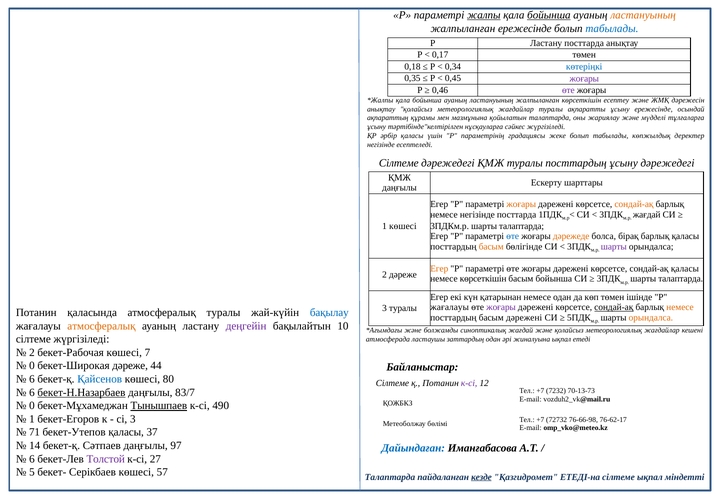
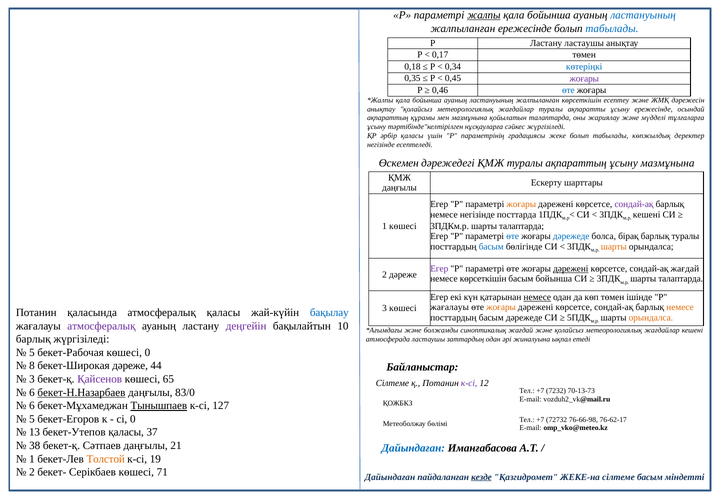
бойынша at (549, 15) underline: present -> none
ластануының at (643, 15) colour: orange -> blue
Ластану посттарда: посттарда -> ластаушы
өте at (568, 90) colour: purple -> blue
Сілтеме at (399, 163): Сілтеме -> Өскемен
туралы посттардың: посттардың -> ақпараттың
ұсыну дәрежедегі: дәрежедегі -> мазмұнына
сондай-ақ at (634, 204) colour: orange -> purple
жағдай at (647, 214): жағдай -> кешені
дәрежеде at (571, 236) colour: orange -> blue
барлық қаласы: қаласы -> туралы
басым at (491, 246) colour: orange -> blue
шарты at (614, 246) colour: purple -> orange
Егер at (439, 268) colour: orange -> purple
дәрежені at (571, 268) underline: none -> present
сондай-ақ қаласы: қаласы -> жағдай
немесе at (537, 297) underline: none -> present
жоғары at (501, 307) colour: purple -> orange
сондай-ақ at (614, 307) underline: present -> none
3 туралы: туралы -> көшесі
атмосфералық туралы: туралы -> қаласы
басым дәрежені: дәрежені -> дәрежеде
атмосфералық at (101, 326) colour: orange -> purple
сілтеме at (33, 339): сілтеме -> барлық
2 at (32, 352): 2 -> 5
көшесі 7: 7 -> 0
0 at (32, 365): 0 -> 8
6 at (32, 379): 6 -> 3
Қайсенов colour: blue -> purple
80: 80 -> 65
83/7: 83/7 -> 83/0
0 at (32, 405): 0 -> 6
490: 490 -> 127
1 at (32, 419): 1 -> 5
сі 3: 3 -> 0
71: 71 -> 13
14: 14 -> 38
97: 97 -> 21
6 at (32, 458): 6 -> 1
Толстой colour: purple -> orange
27: 27 -> 19
5 at (32, 472): 5 -> 2
57: 57 -> 71
Талаптарда at (390, 476): Талаптарда -> Дайындаған
ЕТЕДІ-на: ЕТЕДІ-на -> ЖЕКЕ-на
сілтеме ықпал: ықпал -> басым
